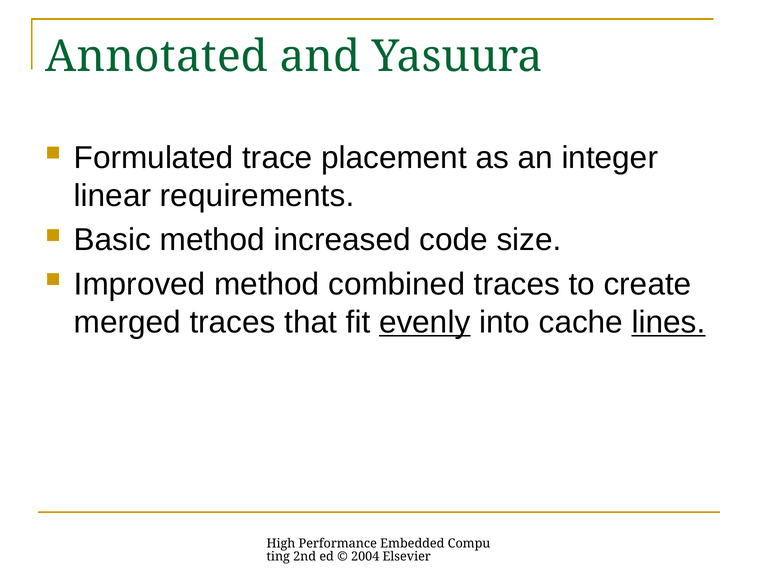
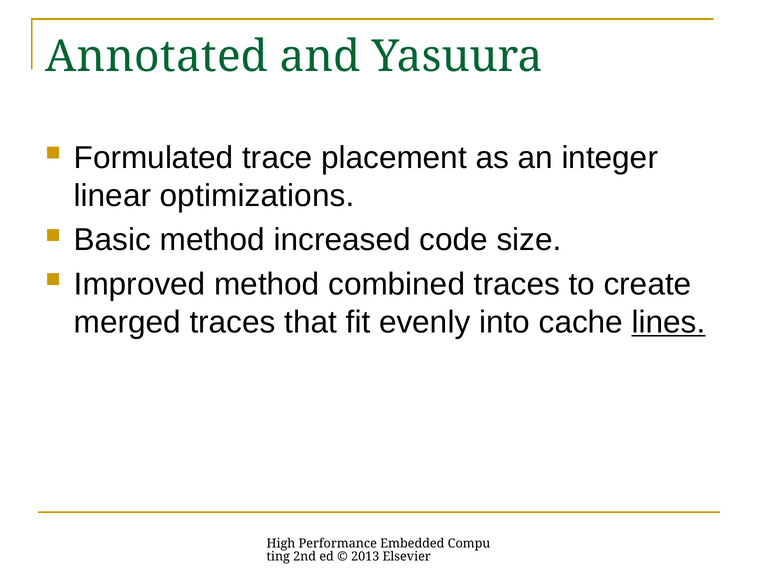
requirements: requirements -> optimizations
evenly underline: present -> none
2004: 2004 -> 2013
